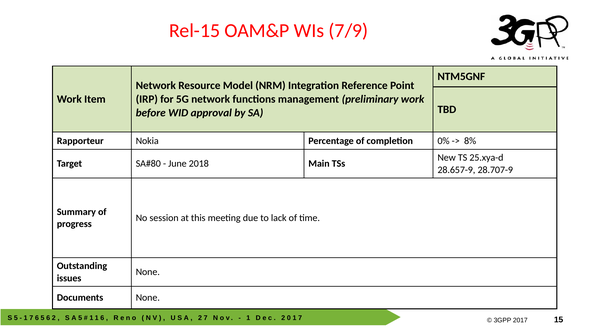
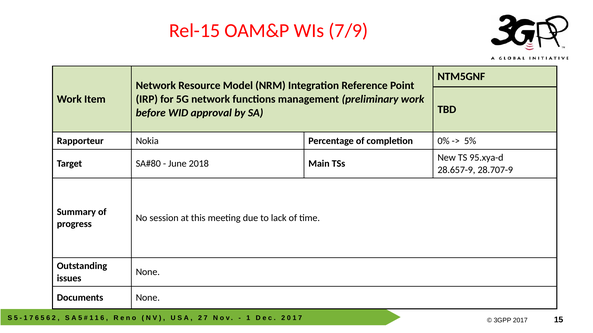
8%: 8% -> 5%
25.xya-d: 25.xya-d -> 95.xya-d
